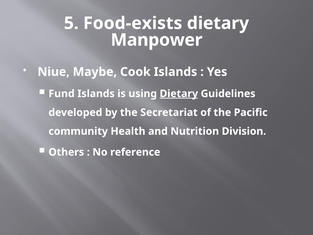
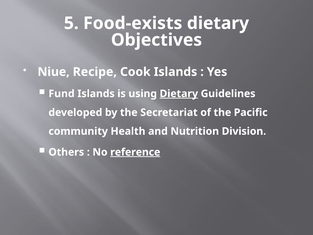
Manpower: Manpower -> Objectives
Maybe: Maybe -> Recipe
reference underline: none -> present
